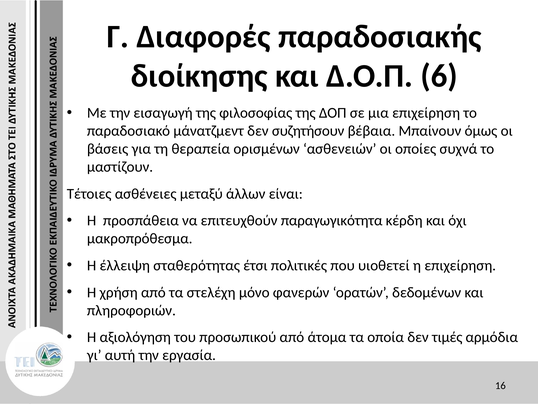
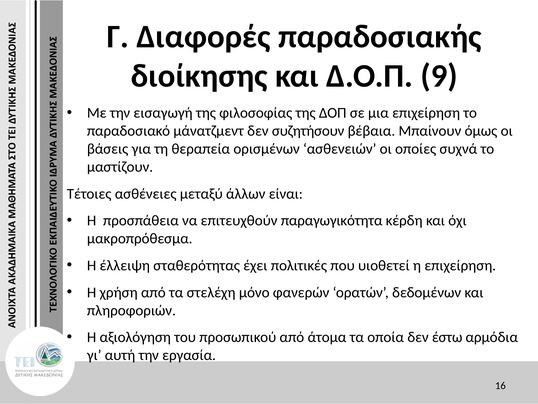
6: 6 -> 9
έτσι: έτσι -> έχει
τιμές: τιμές -> έστω
